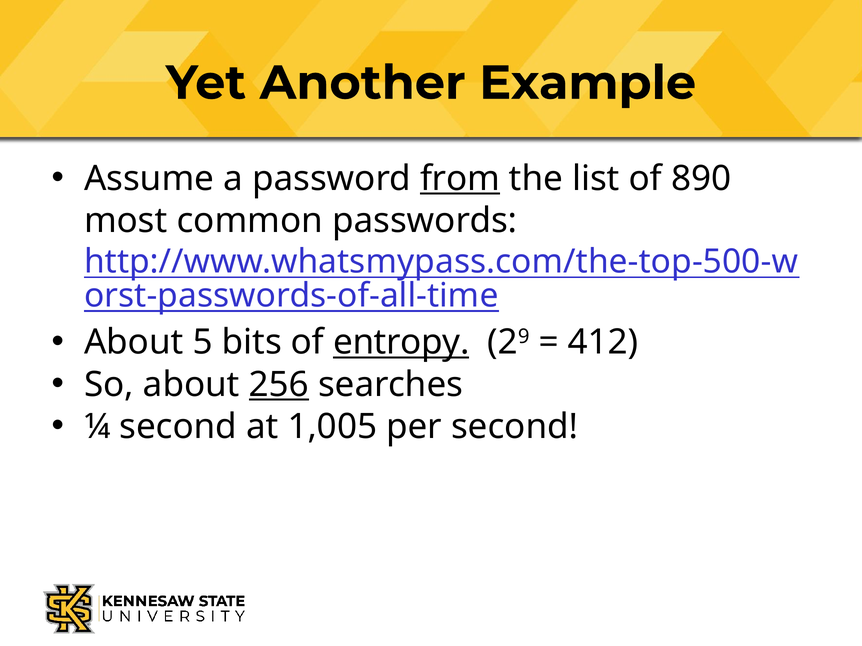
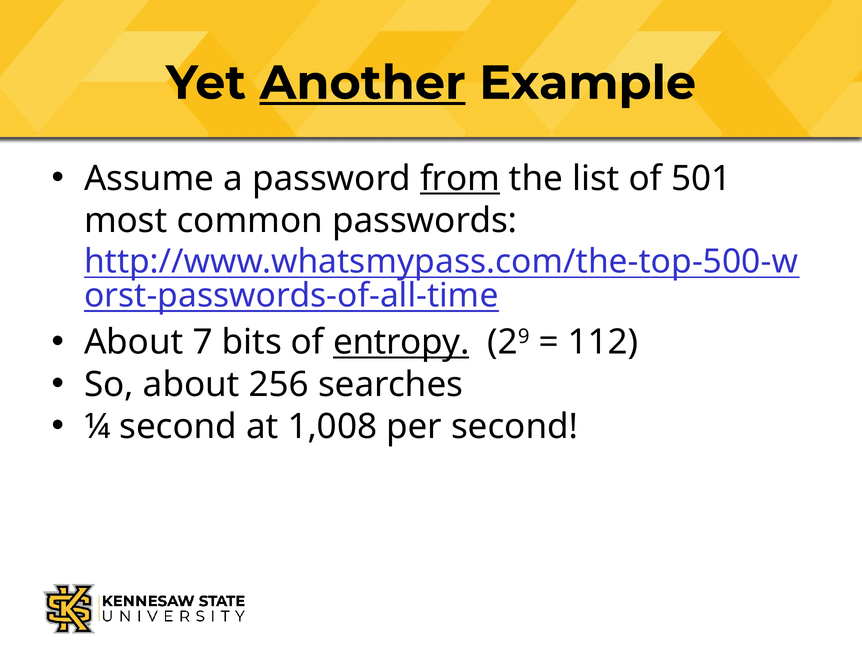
Another underline: none -> present
890: 890 -> 501
5: 5 -> 7
412: 412 -> 112
256 underline: present -> none
1,005: 1,005 -> 1,008
